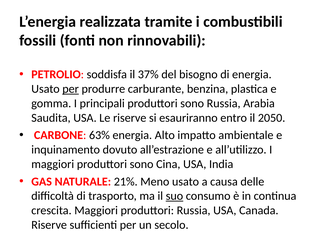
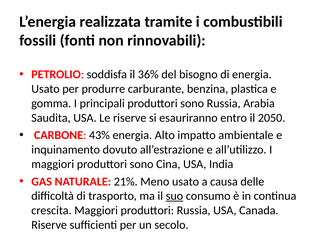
37%: 37% -> 36%
per at (71, 89) underline: present -> none
63%: 63% -> 43%
